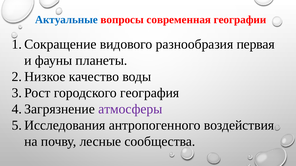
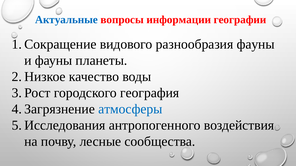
современная: современная -> информации
разнообразия первая: первая -> фауны
атмосферы colour: purple -> blue
